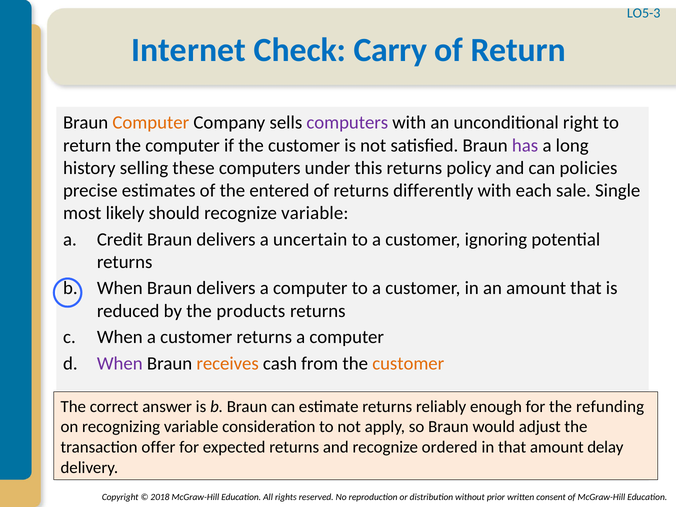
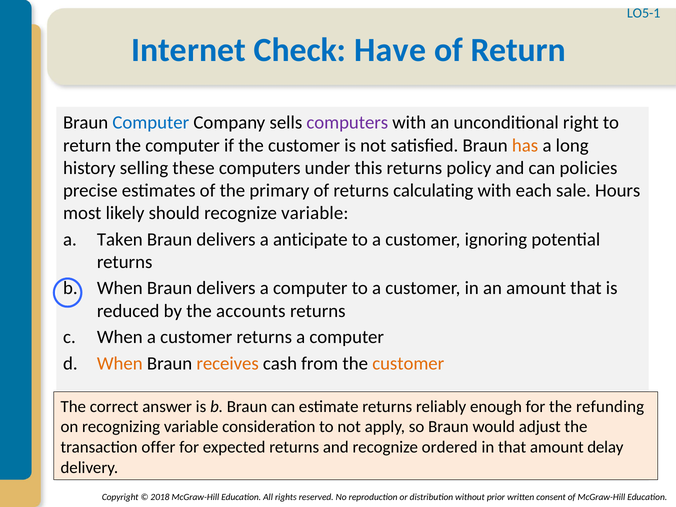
LO5-3: LO5-3 -> LO5-1
Carry: Carry -> Have
Computer at (151, 123) colour: orange -> blue
has colour: purple -> orange
entered: entered -> primary
differently: differently -> calculating
Single: Single -> Hours
Credit: Credit -> Taken
uncertain: uncertain -> anticipate
products: products -> accounts
When at (120, 363) colour: purple -> orange
